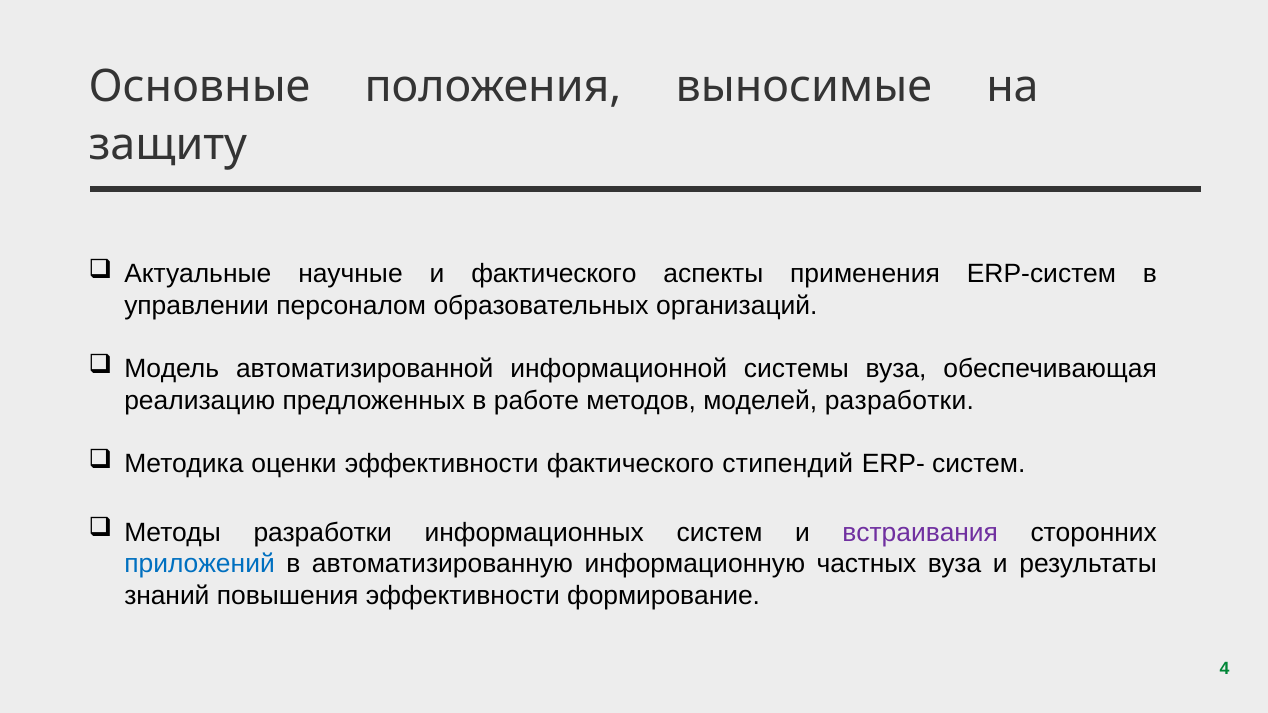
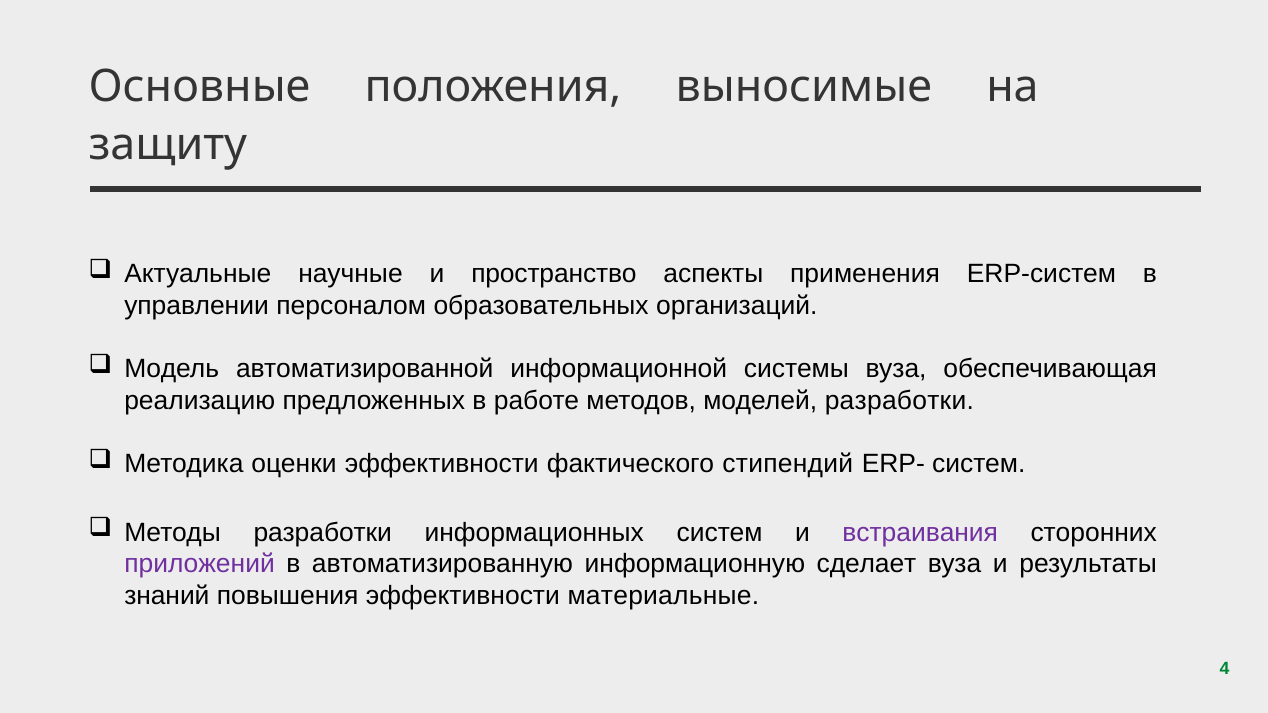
и фактического: фактического -> пространство
приложений colour: blue -> purple
частных: частных -> сделает
формирование: формирование -> материальные
